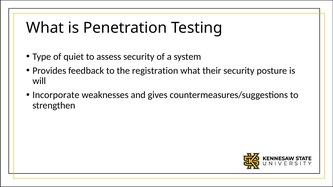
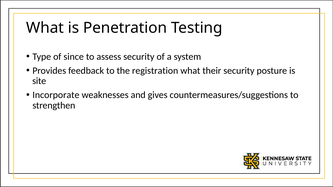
quiet: quiet -> since
will: will -> site
